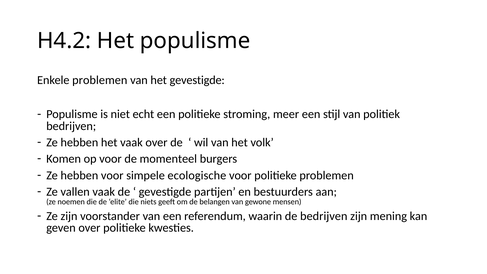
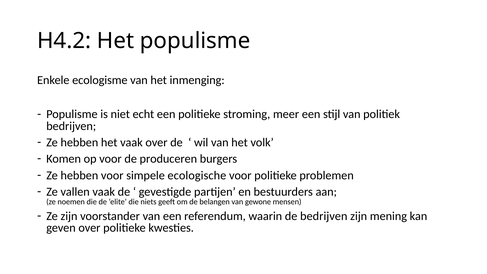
Enkele problemen: problemen -> ecologisme
het gevestigde: gevestigde -> inmenging
momenteel: momenteel -> produceren
